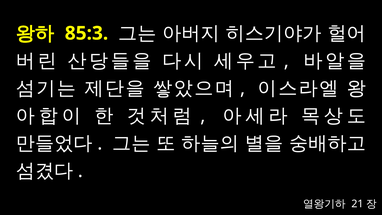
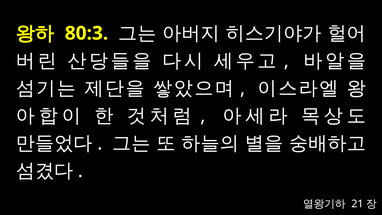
85:3: 85:3 -> 80:3
